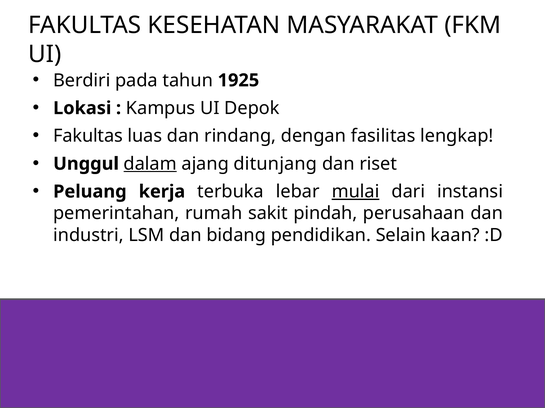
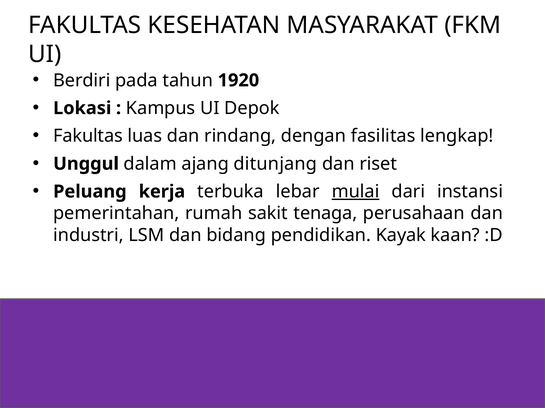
1925: 1925 -> 1920
dalam underline: present -> none
pindah: pindah -> tenaga
Selain: Selain -> Kayak
